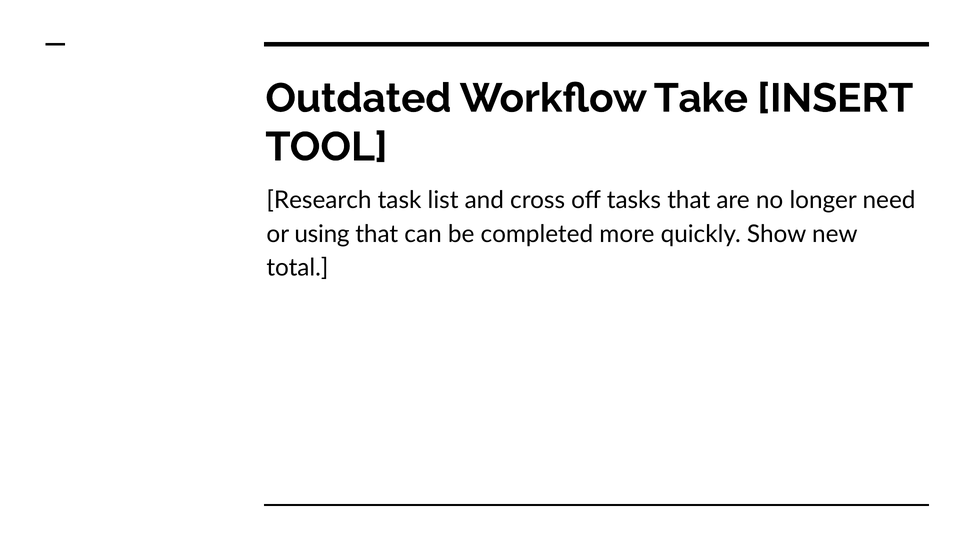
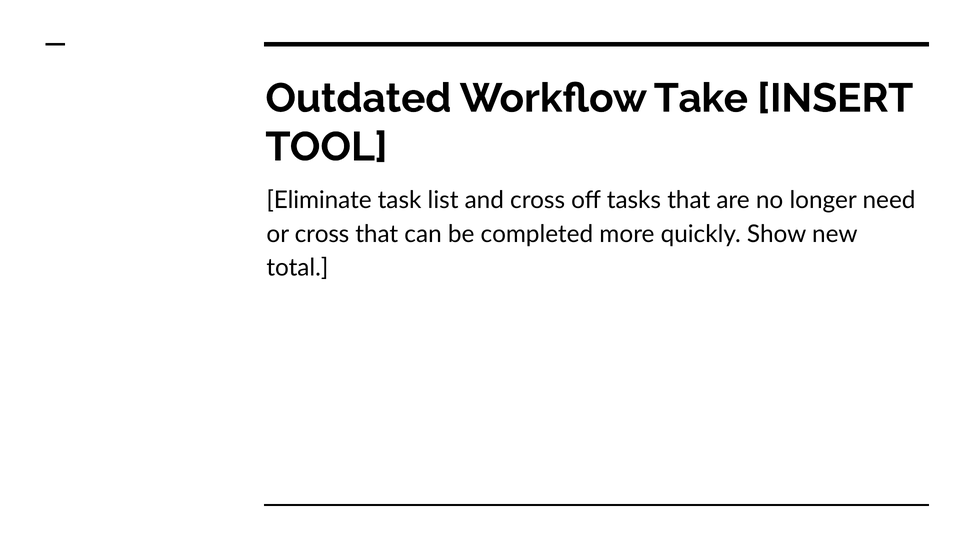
Research: Research -> Eliminate
or using: using -> cross
